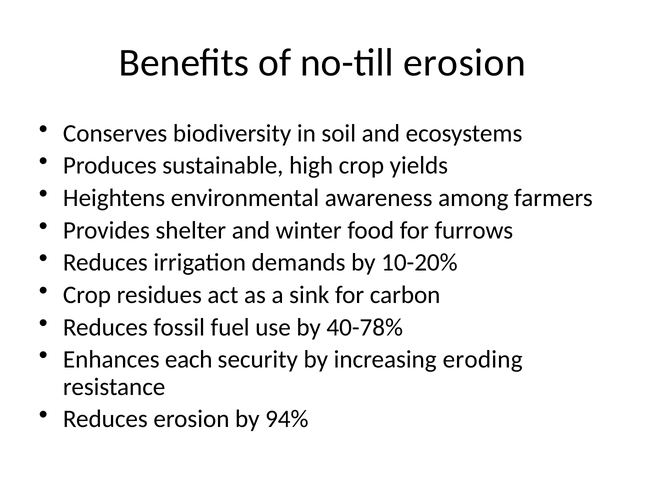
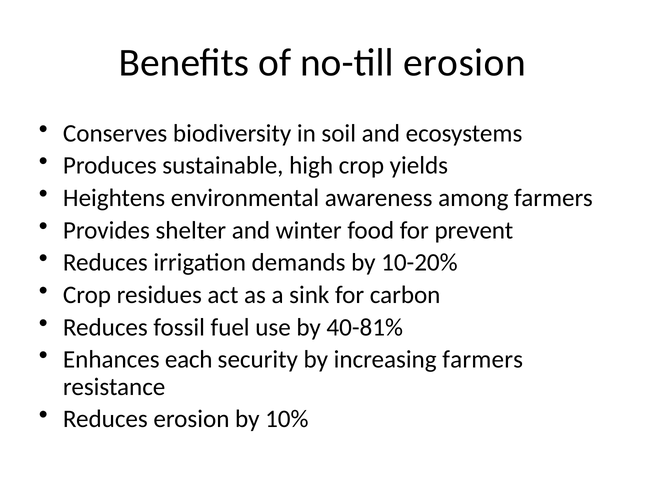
furrows: furrows -> prevent
40-78%: 40-78% -> 40-81%
increasing eroding: eroding -> farmers
94%: 94% -> 10%
